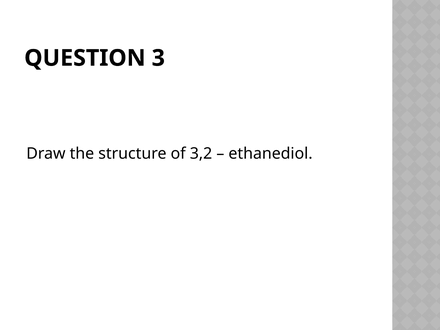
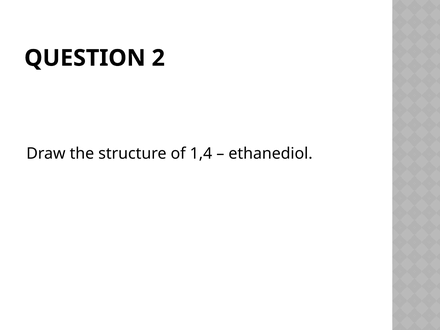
3: 3 -> 2
3,2: 3,2 -> 1,4
